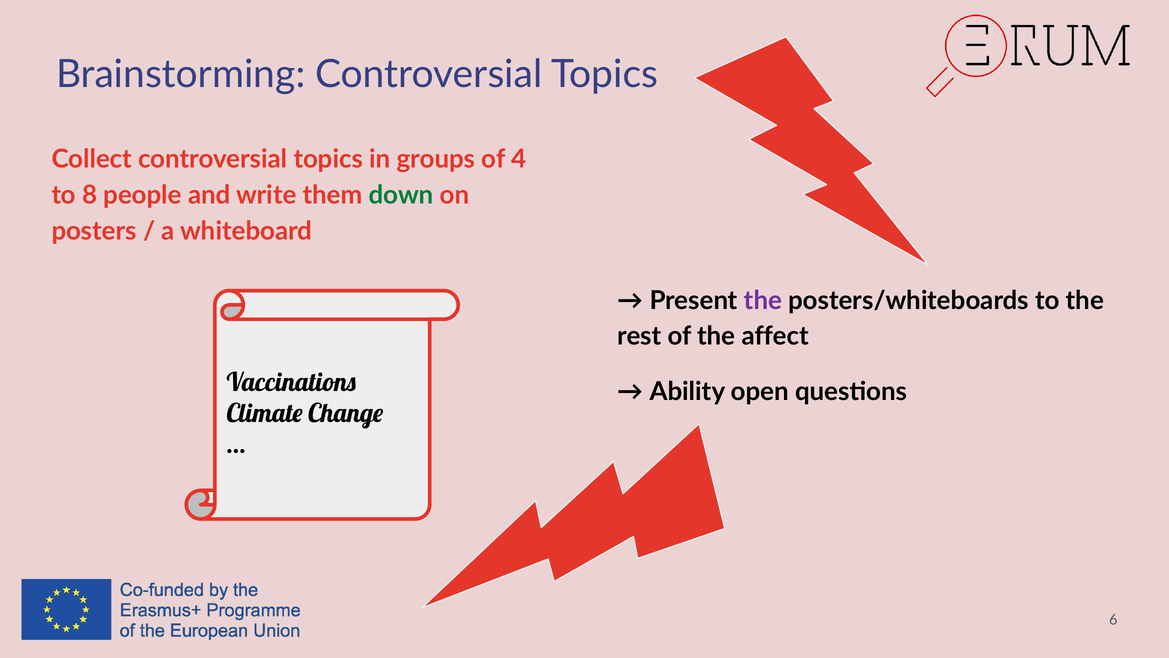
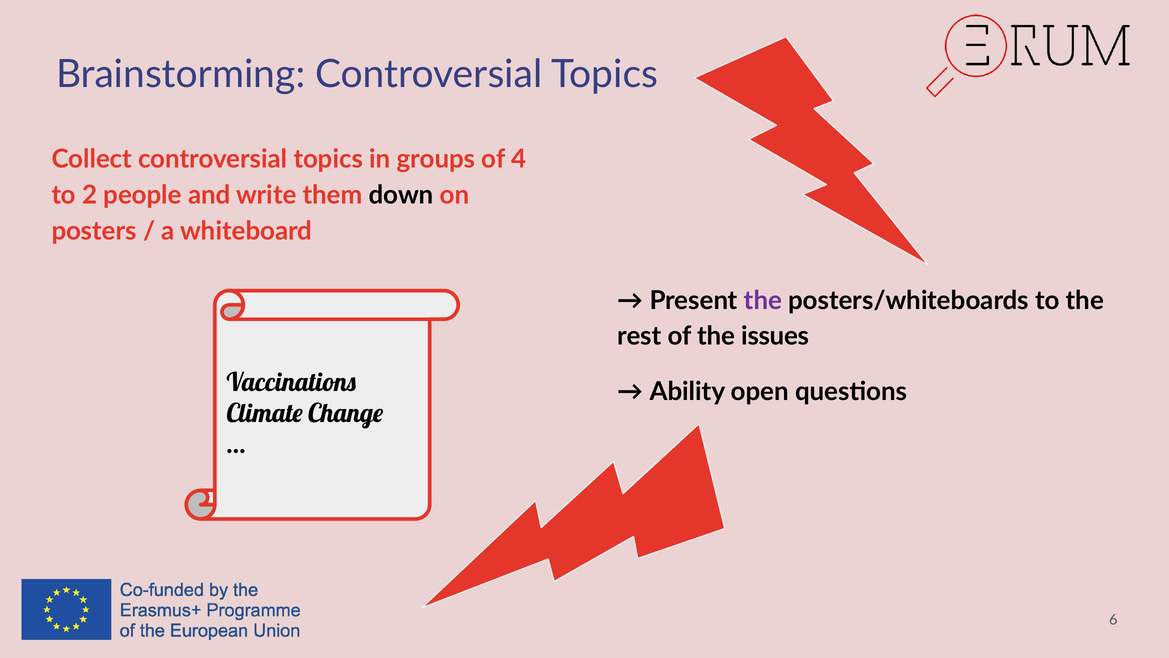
8: 8 -> 2
down colour: green -> black
affect: affect -> issues
